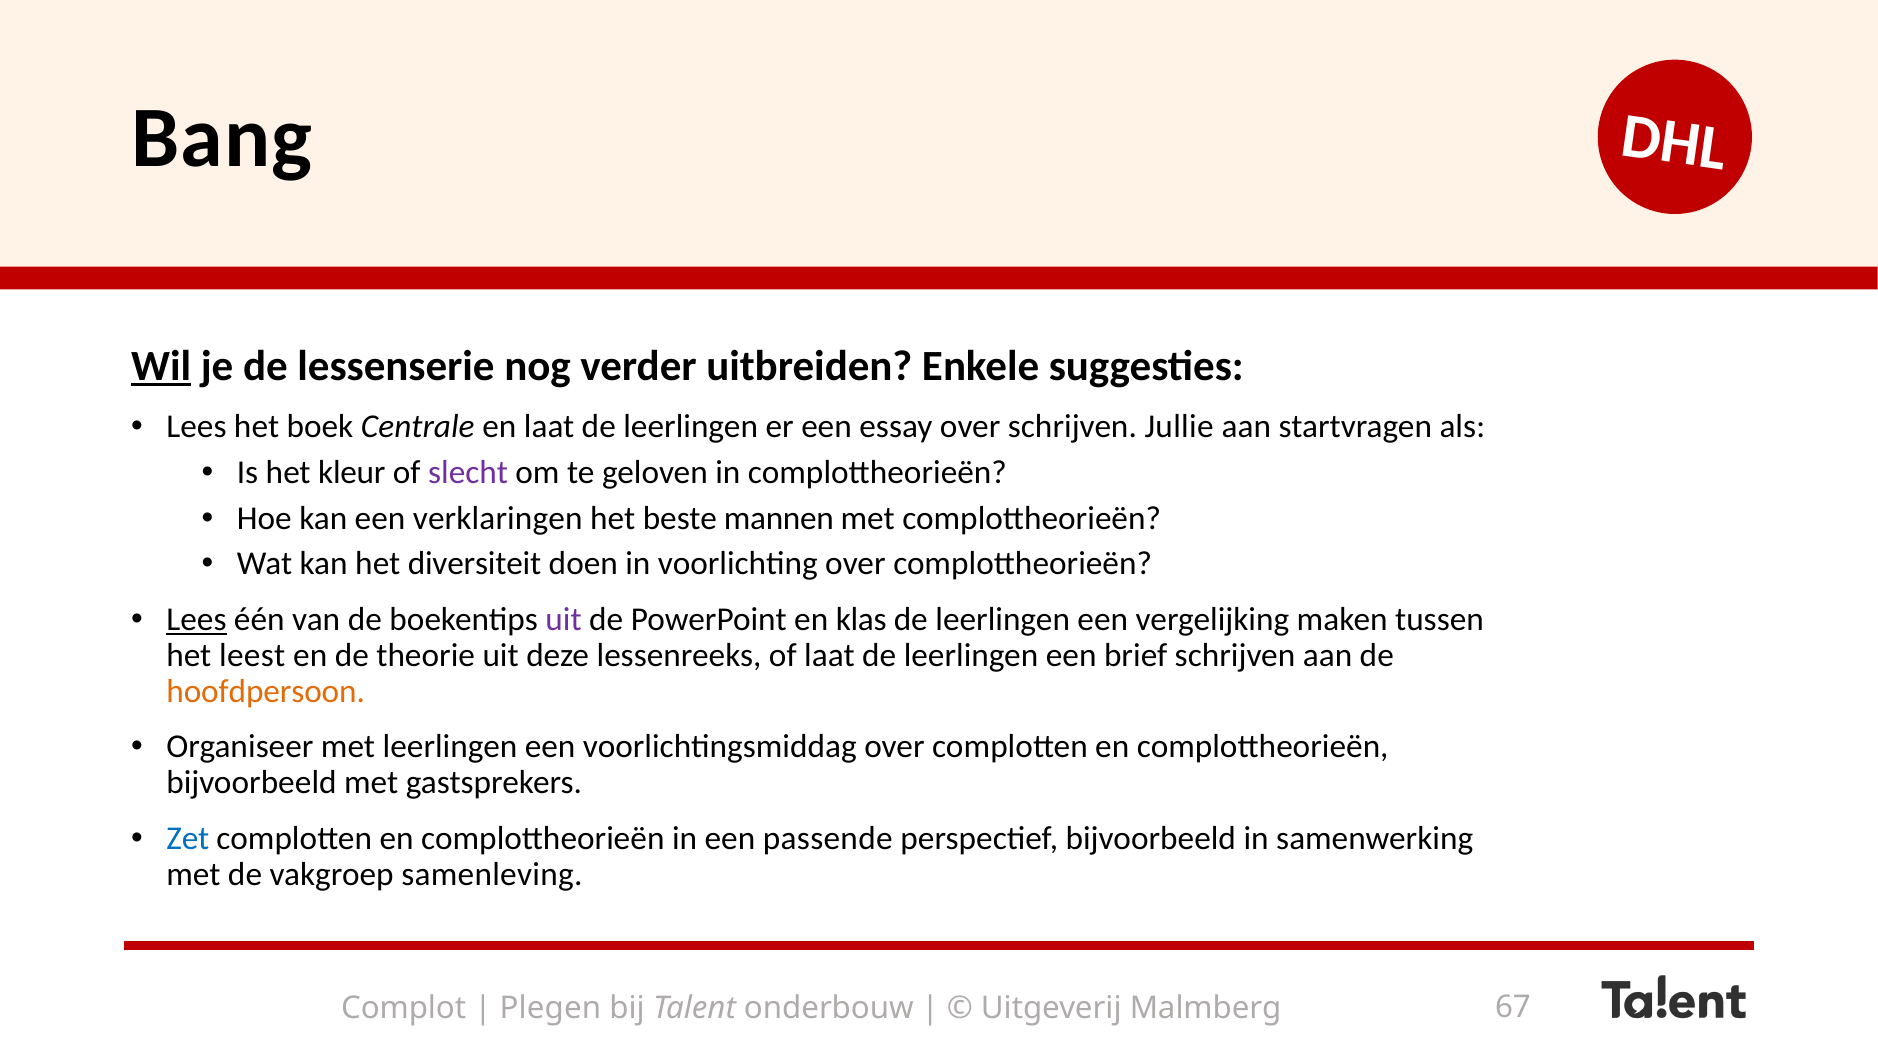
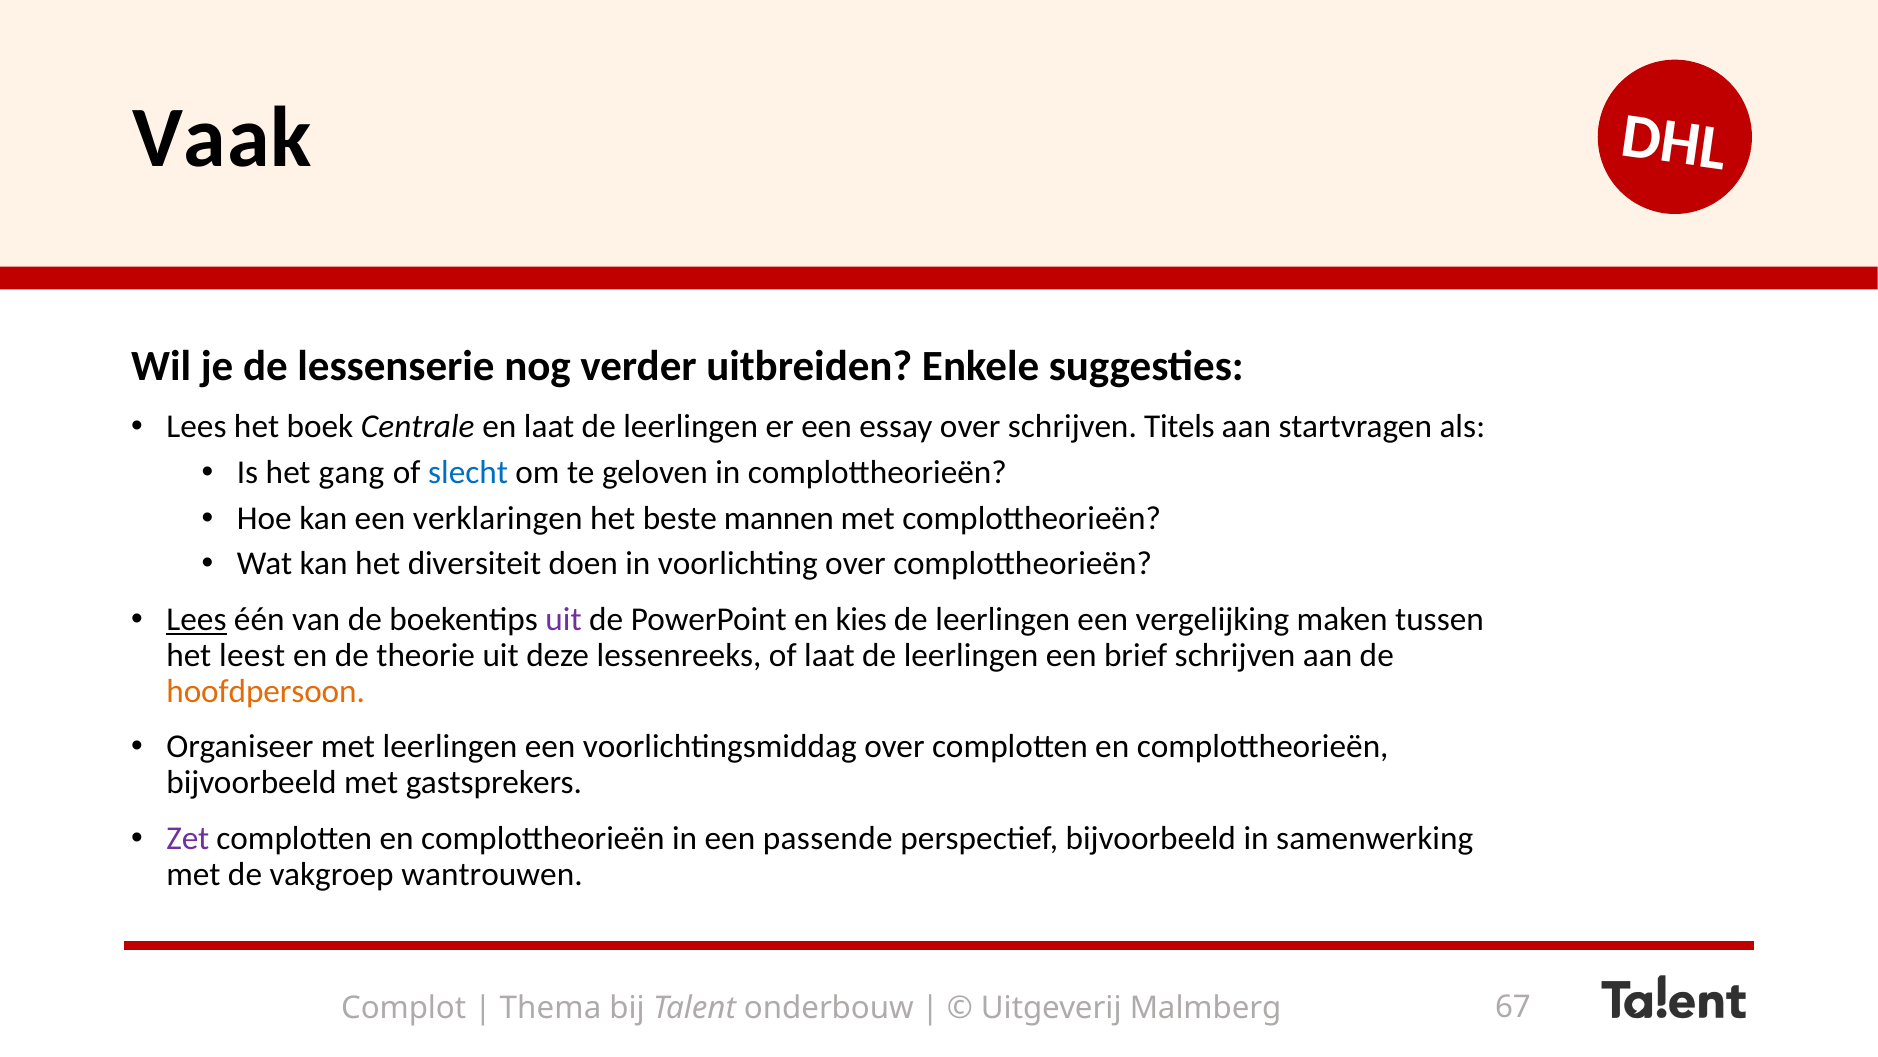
Bang: Bang -> Vaak
Wil underline: present -> none
Jullie: Jullie -> Titels
kleur: kleur -> gang
slecht colour: purple -> blue
klas: klas -> kies
Zet colour: blue -> purple
samenleving: samenleving -> wantrouwen
Plegen: Plegen -> Thema
